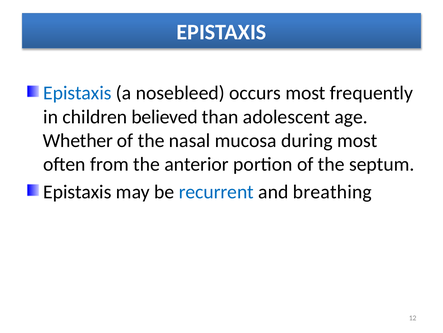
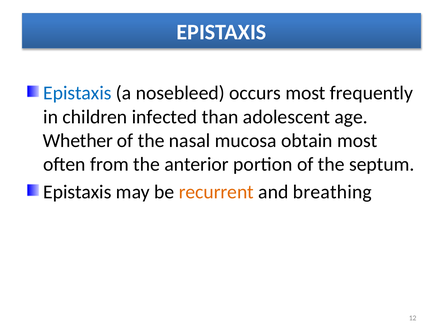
believed: believed -> infected
during: during -> obtain
recurrent colour: blue -> orange
